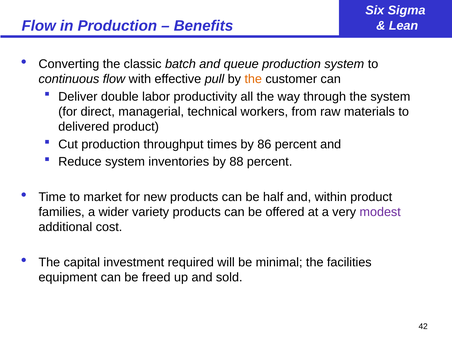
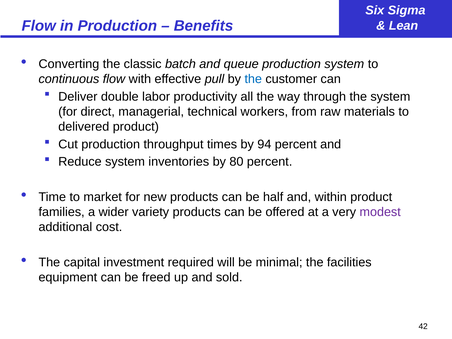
the at (253, 79) colour: orange -> blue
86: 86 -> 94
88: 88 -> 80
